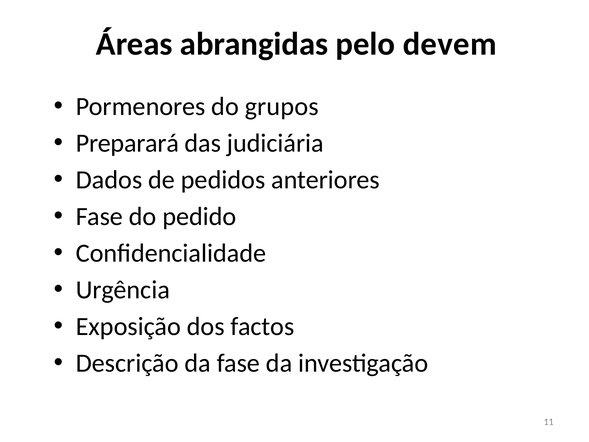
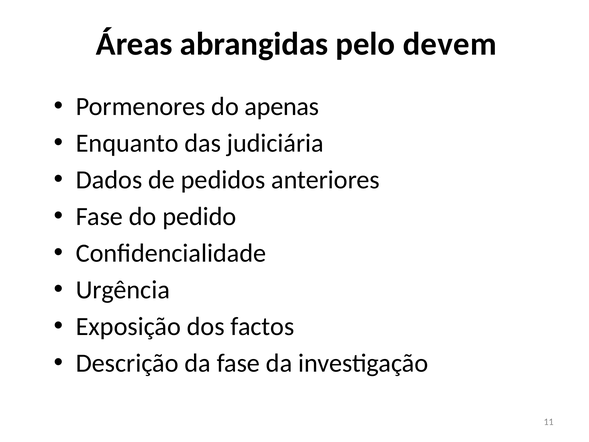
grupos: grupos -> apenas
Preparará: Preparará -> Enquanto
